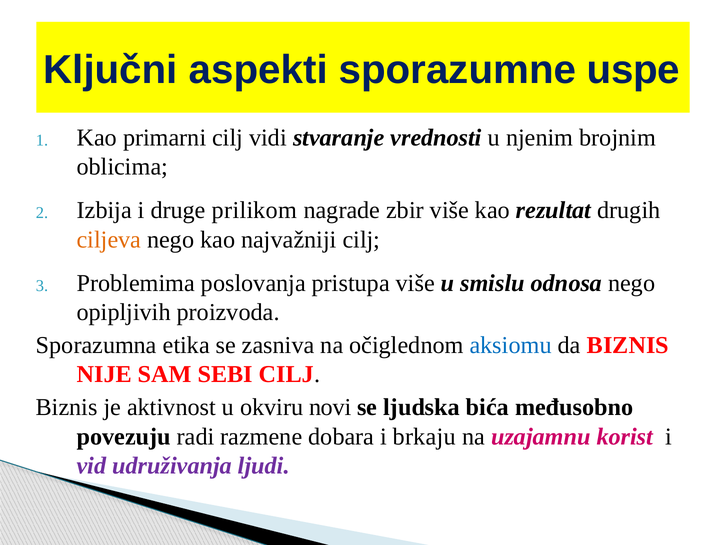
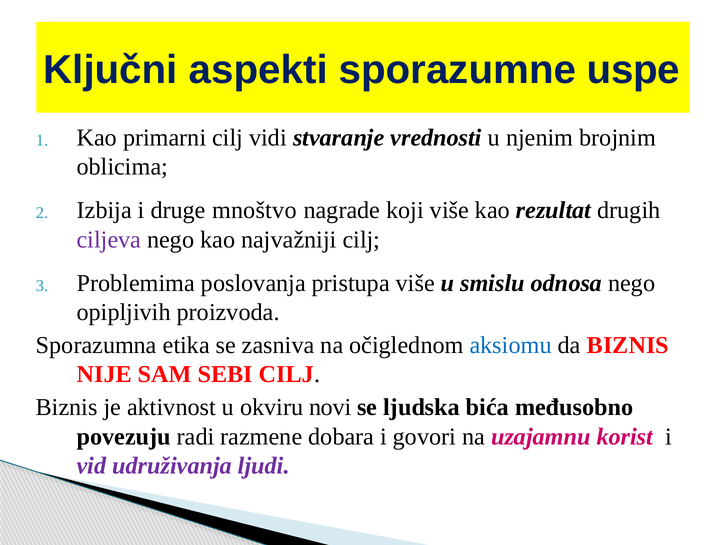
prilikom: prilikom -> mnoštvo
zbir: zbir -> koji
ciljeva colour: orange -> purple
brkaju: brkaju -> govori
